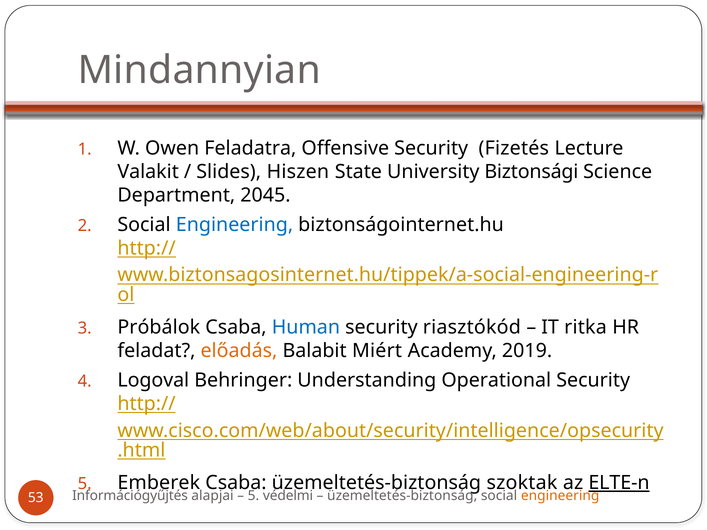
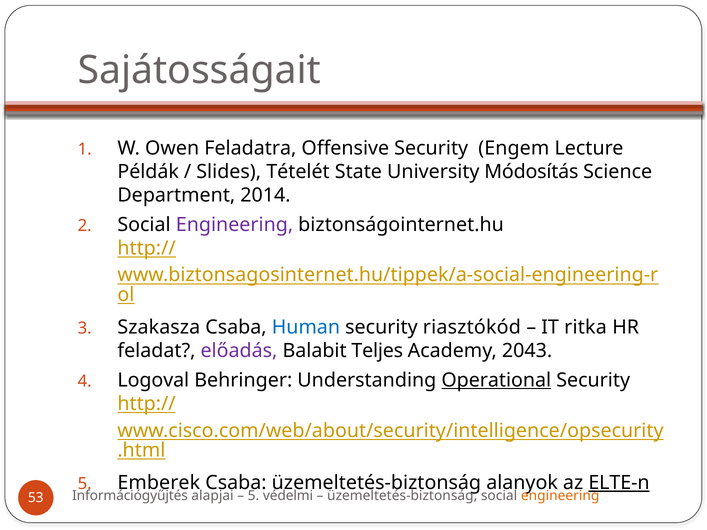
Mindannyian: Mindannyian -> Sajátosságait
Fizetés: Fizetés -> Engem
Valakit: Valakit -> Példák
Hiszen: Hiszen -> Tételét
Biztonsági: Biztonsági -> Módosítás
2045: 2045 -> 2014
Engineering at (235, 225) colour: blue -> purple
Próbálok: Próbálok -> Szakasza
előadás colour: orange -> purple
Miért: Miért -> Teljes
2019: 2019 -> 2043
Operational underline: none -> present
szoktak: szoktak -> alanyok
